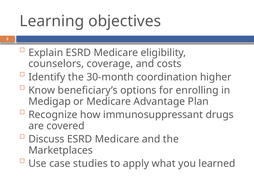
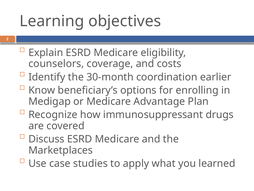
higher: higher -> earlier
